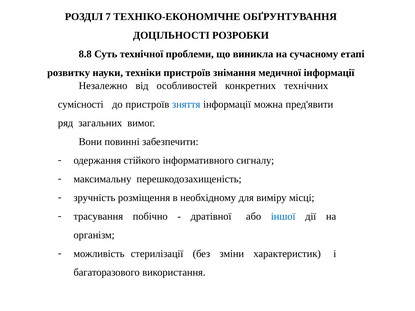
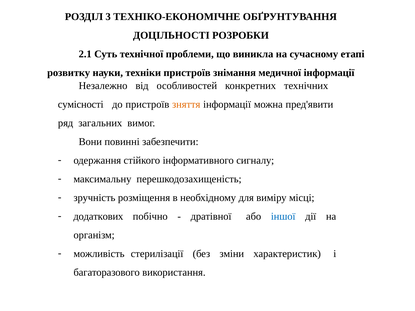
7: 7 -> 3
8.8: 8.8 -> 2.1
зняття colour: blue -> orange
трасування: трасування -> додаткових
